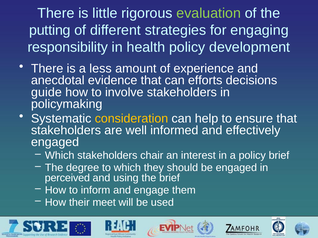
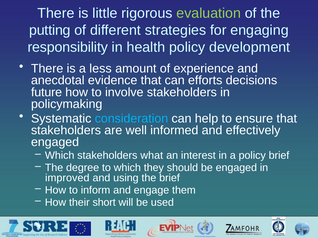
guide: guide -> future
consideration colour: yellow -> light blue
chair: chair -> what
perceived: perceived -> improved
meet: meet -> short
